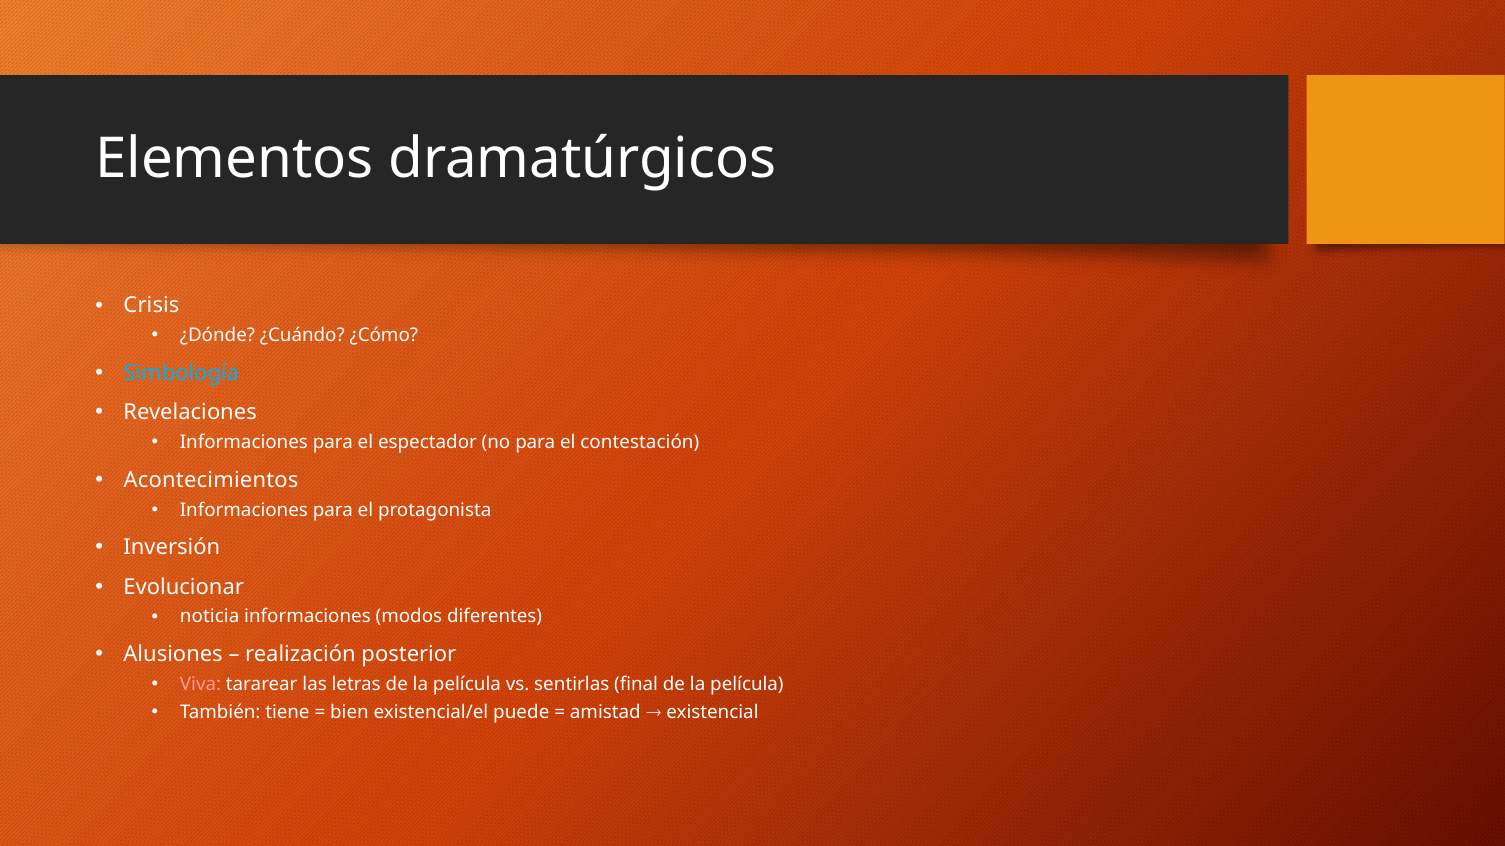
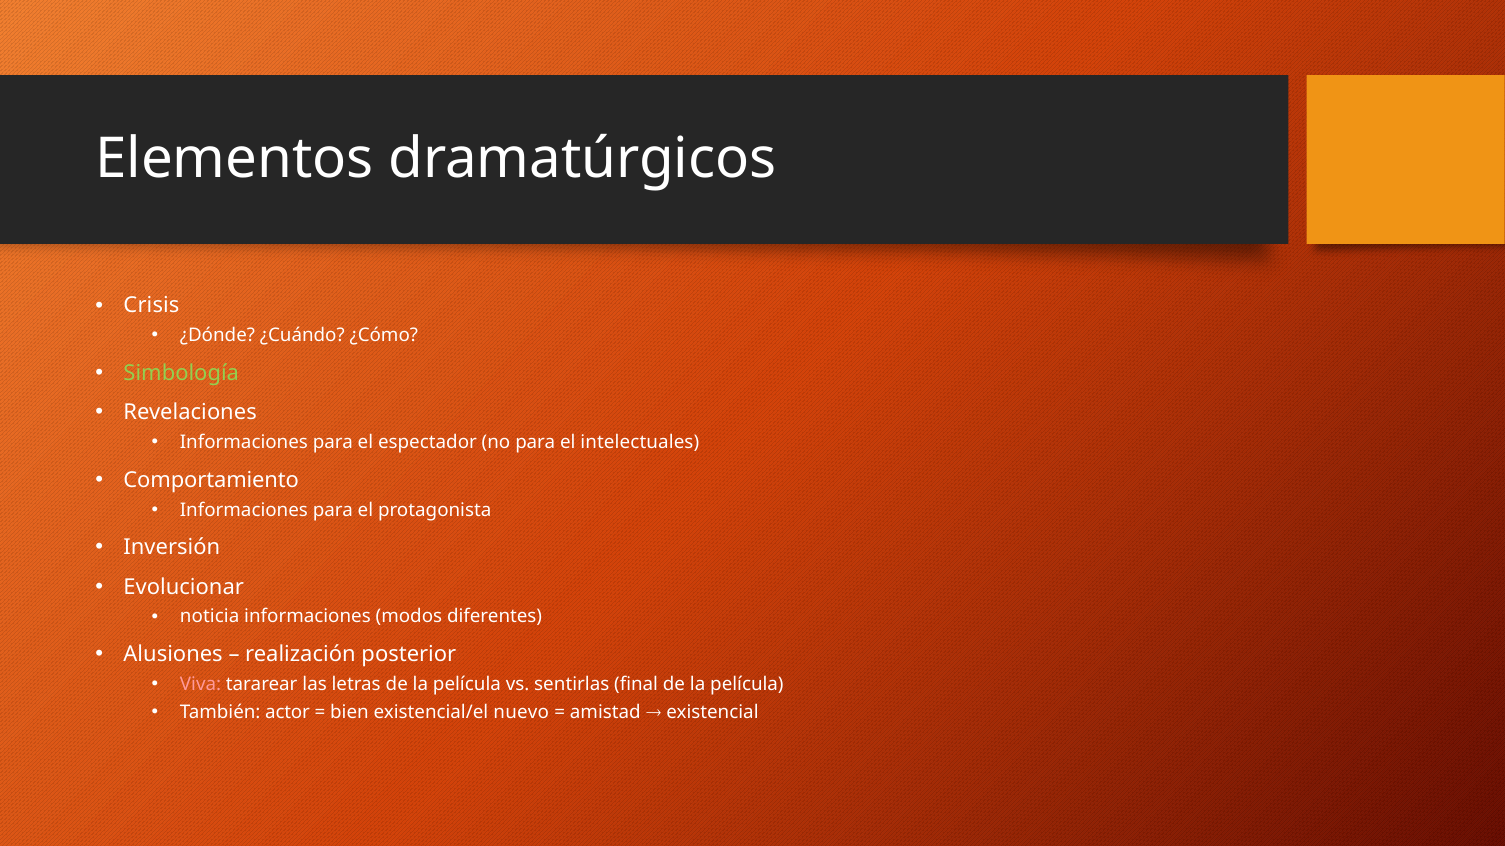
Simbología colour: light blue -> light green
contestación: contestación -> intelectuales
Acontecimientos: Acontecimientos -> Comportamiento
tiene: tiene -> actor
puede: puede -> nuevo
